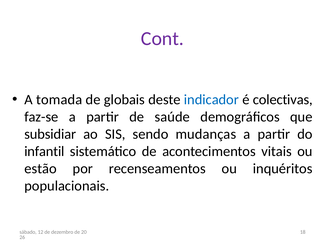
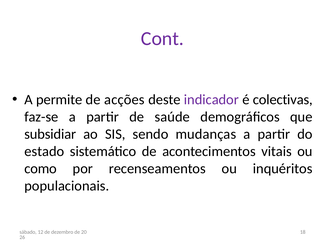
tomada: tomada -> permite
globais: globais -> acções
indicador colour: blue -> purple
infantil: infantil -> estado
estão: estão -> como
